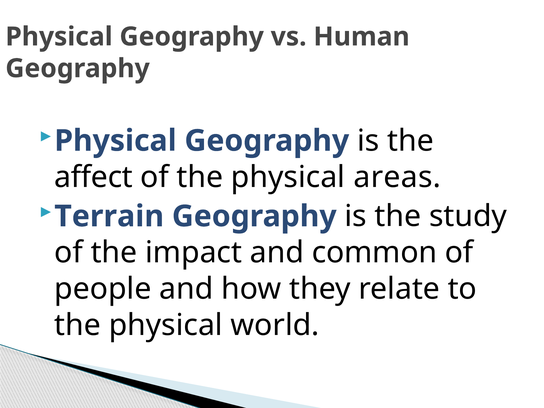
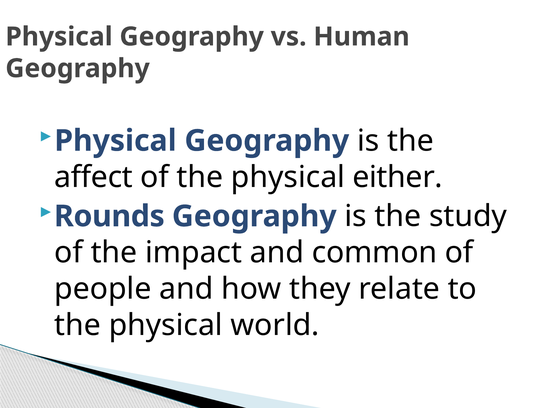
areas: areas -> either
Terrain: Terrain -> Rounds
